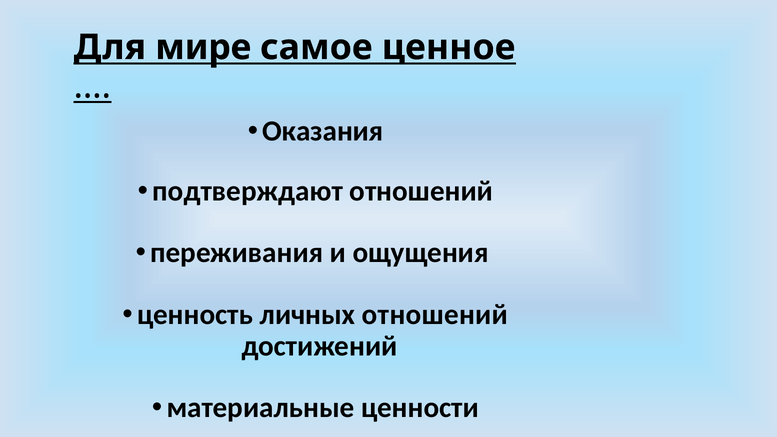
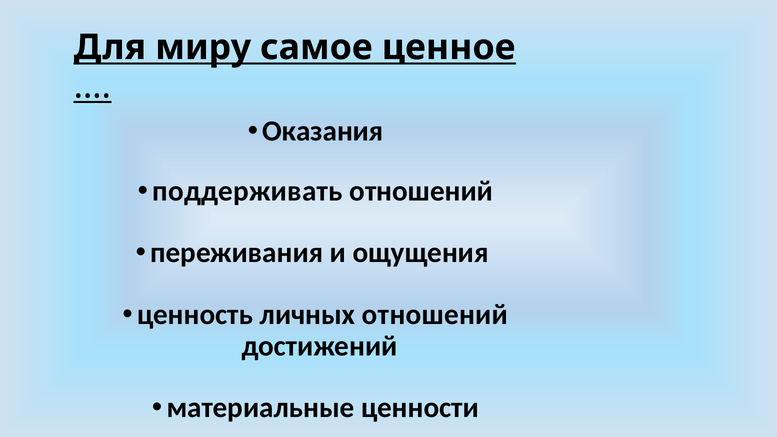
мире: мире -> миру
подтверждают: подтверждают -> поддерживать
